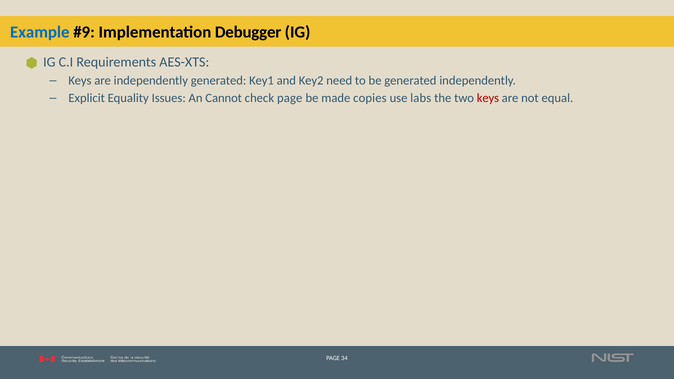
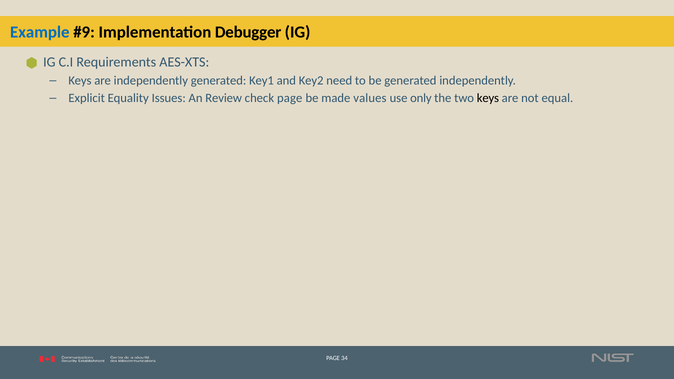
Cannot: Cannot -> Review
copies: copies -> values
labs: labs -> only
keys at (488, 98) colour: red -> black
